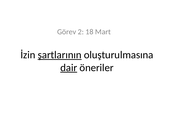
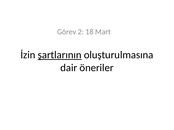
dair underline: present -> none
